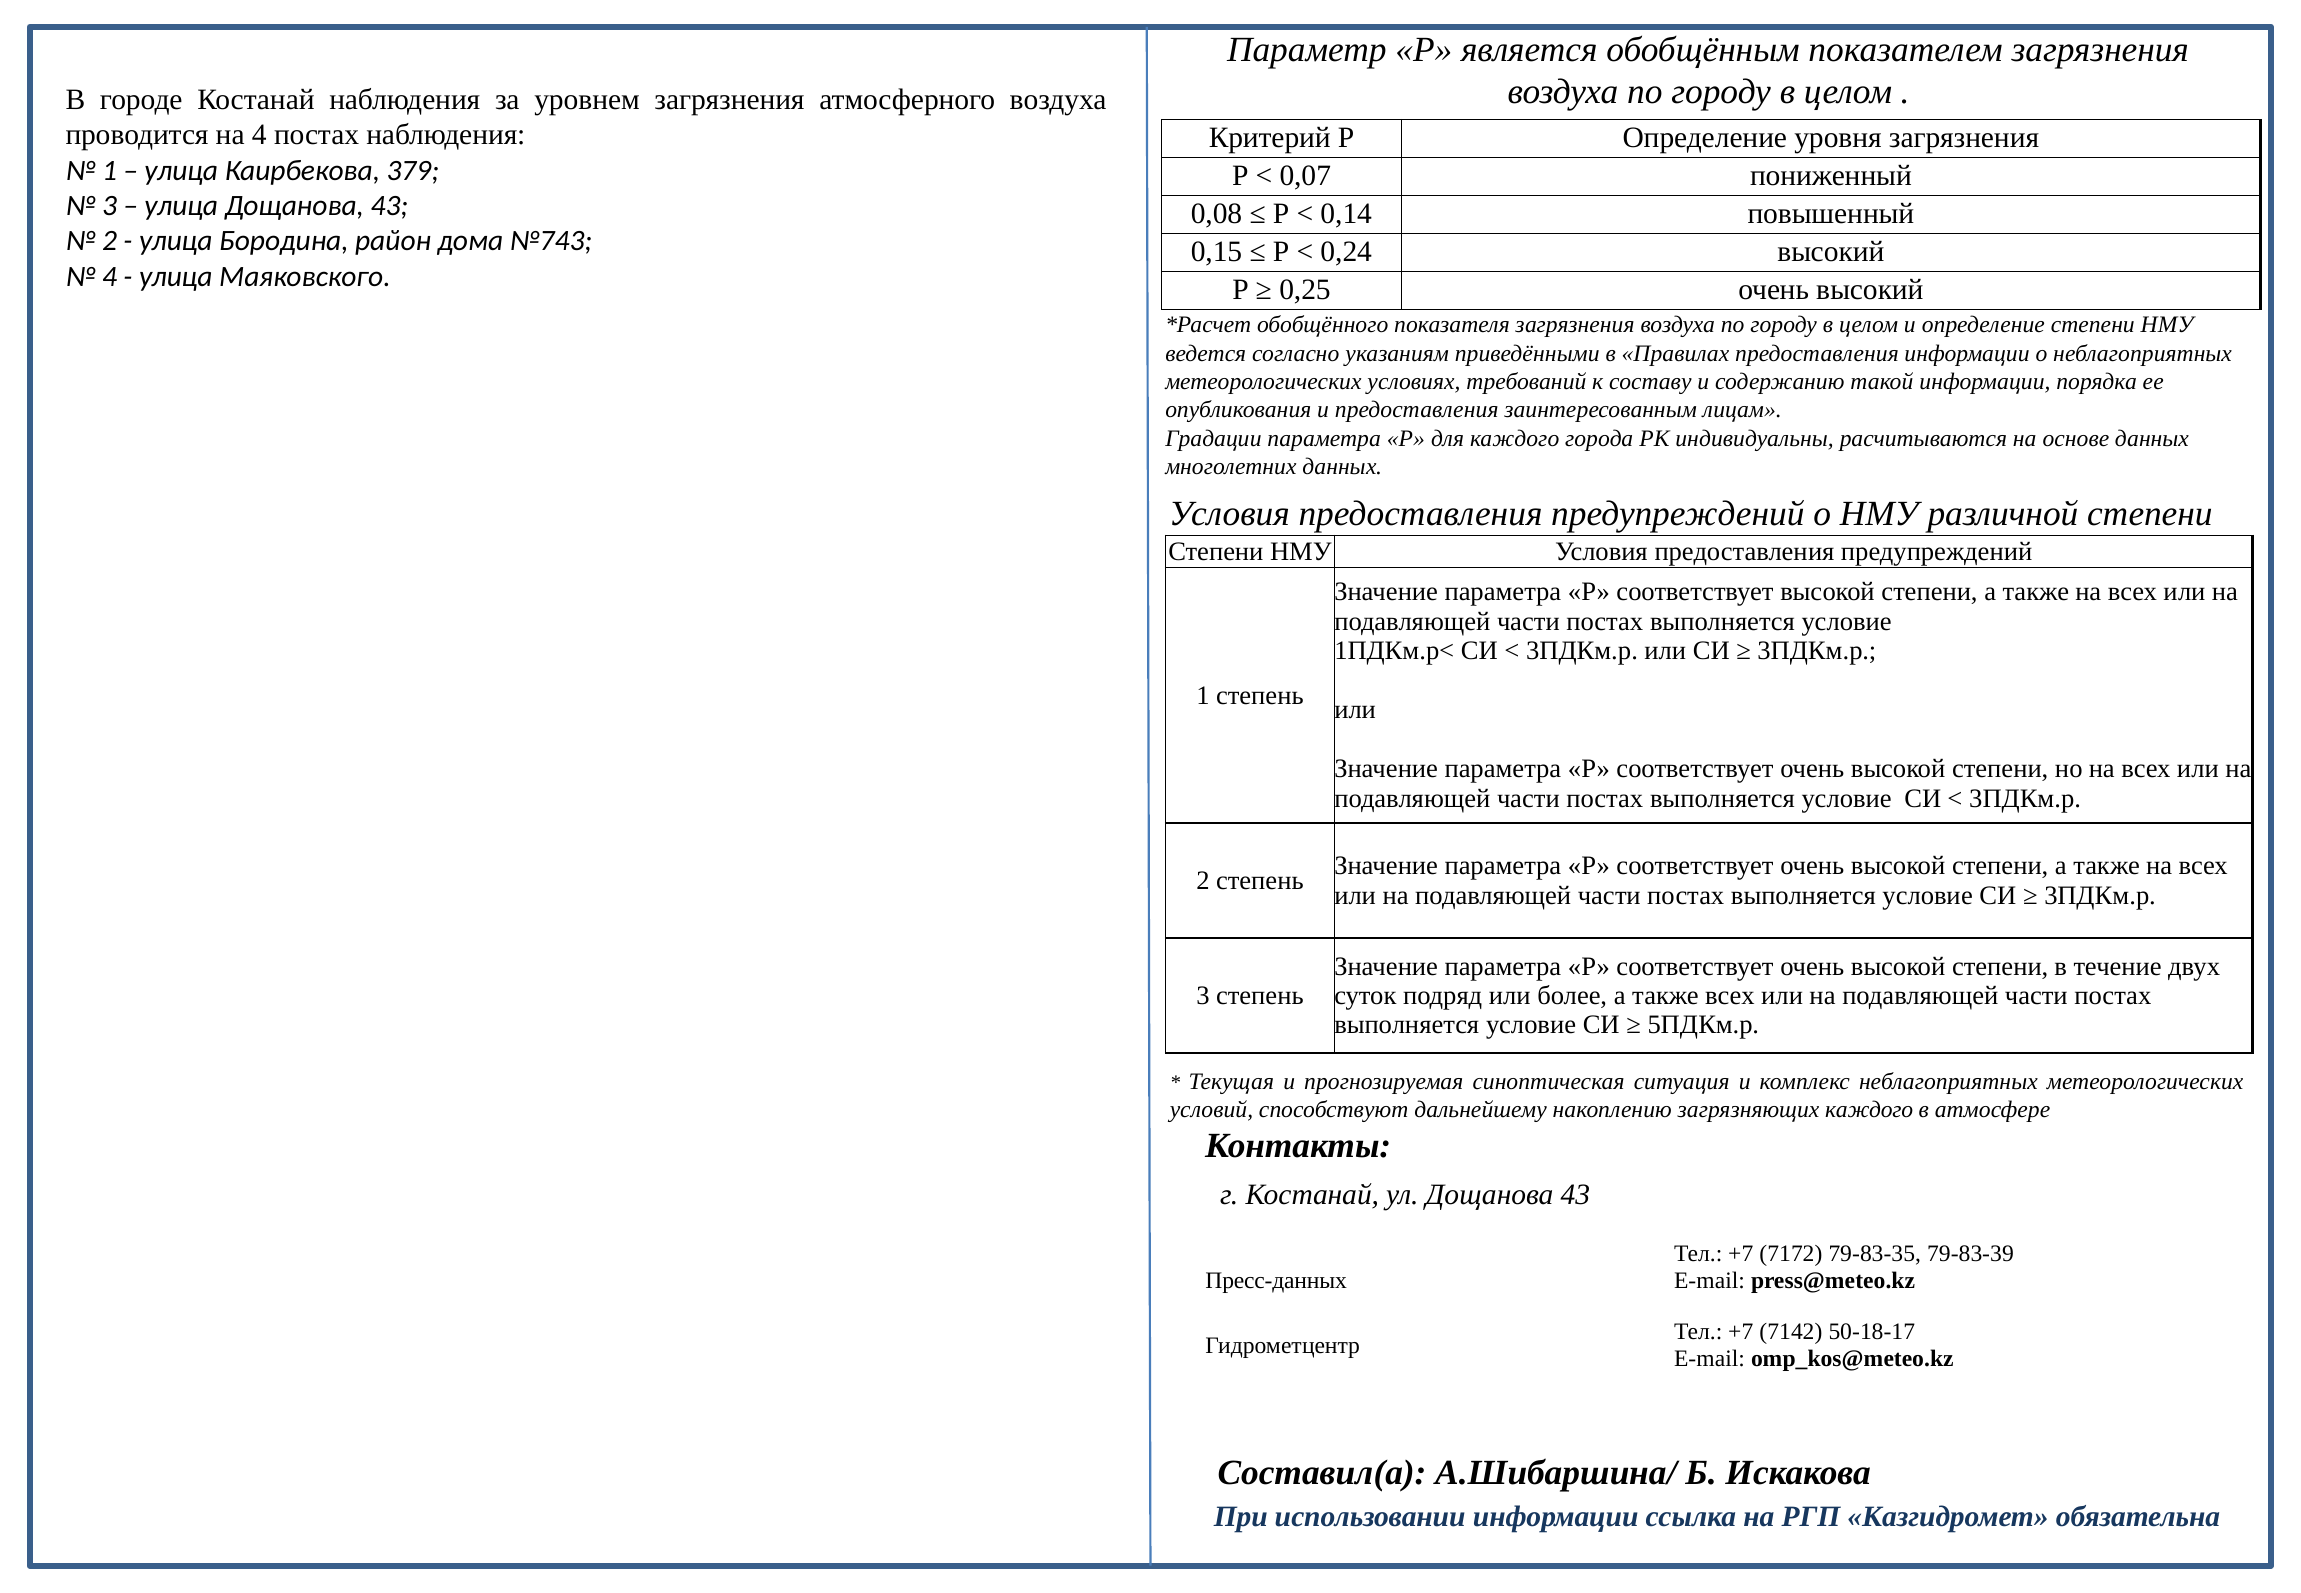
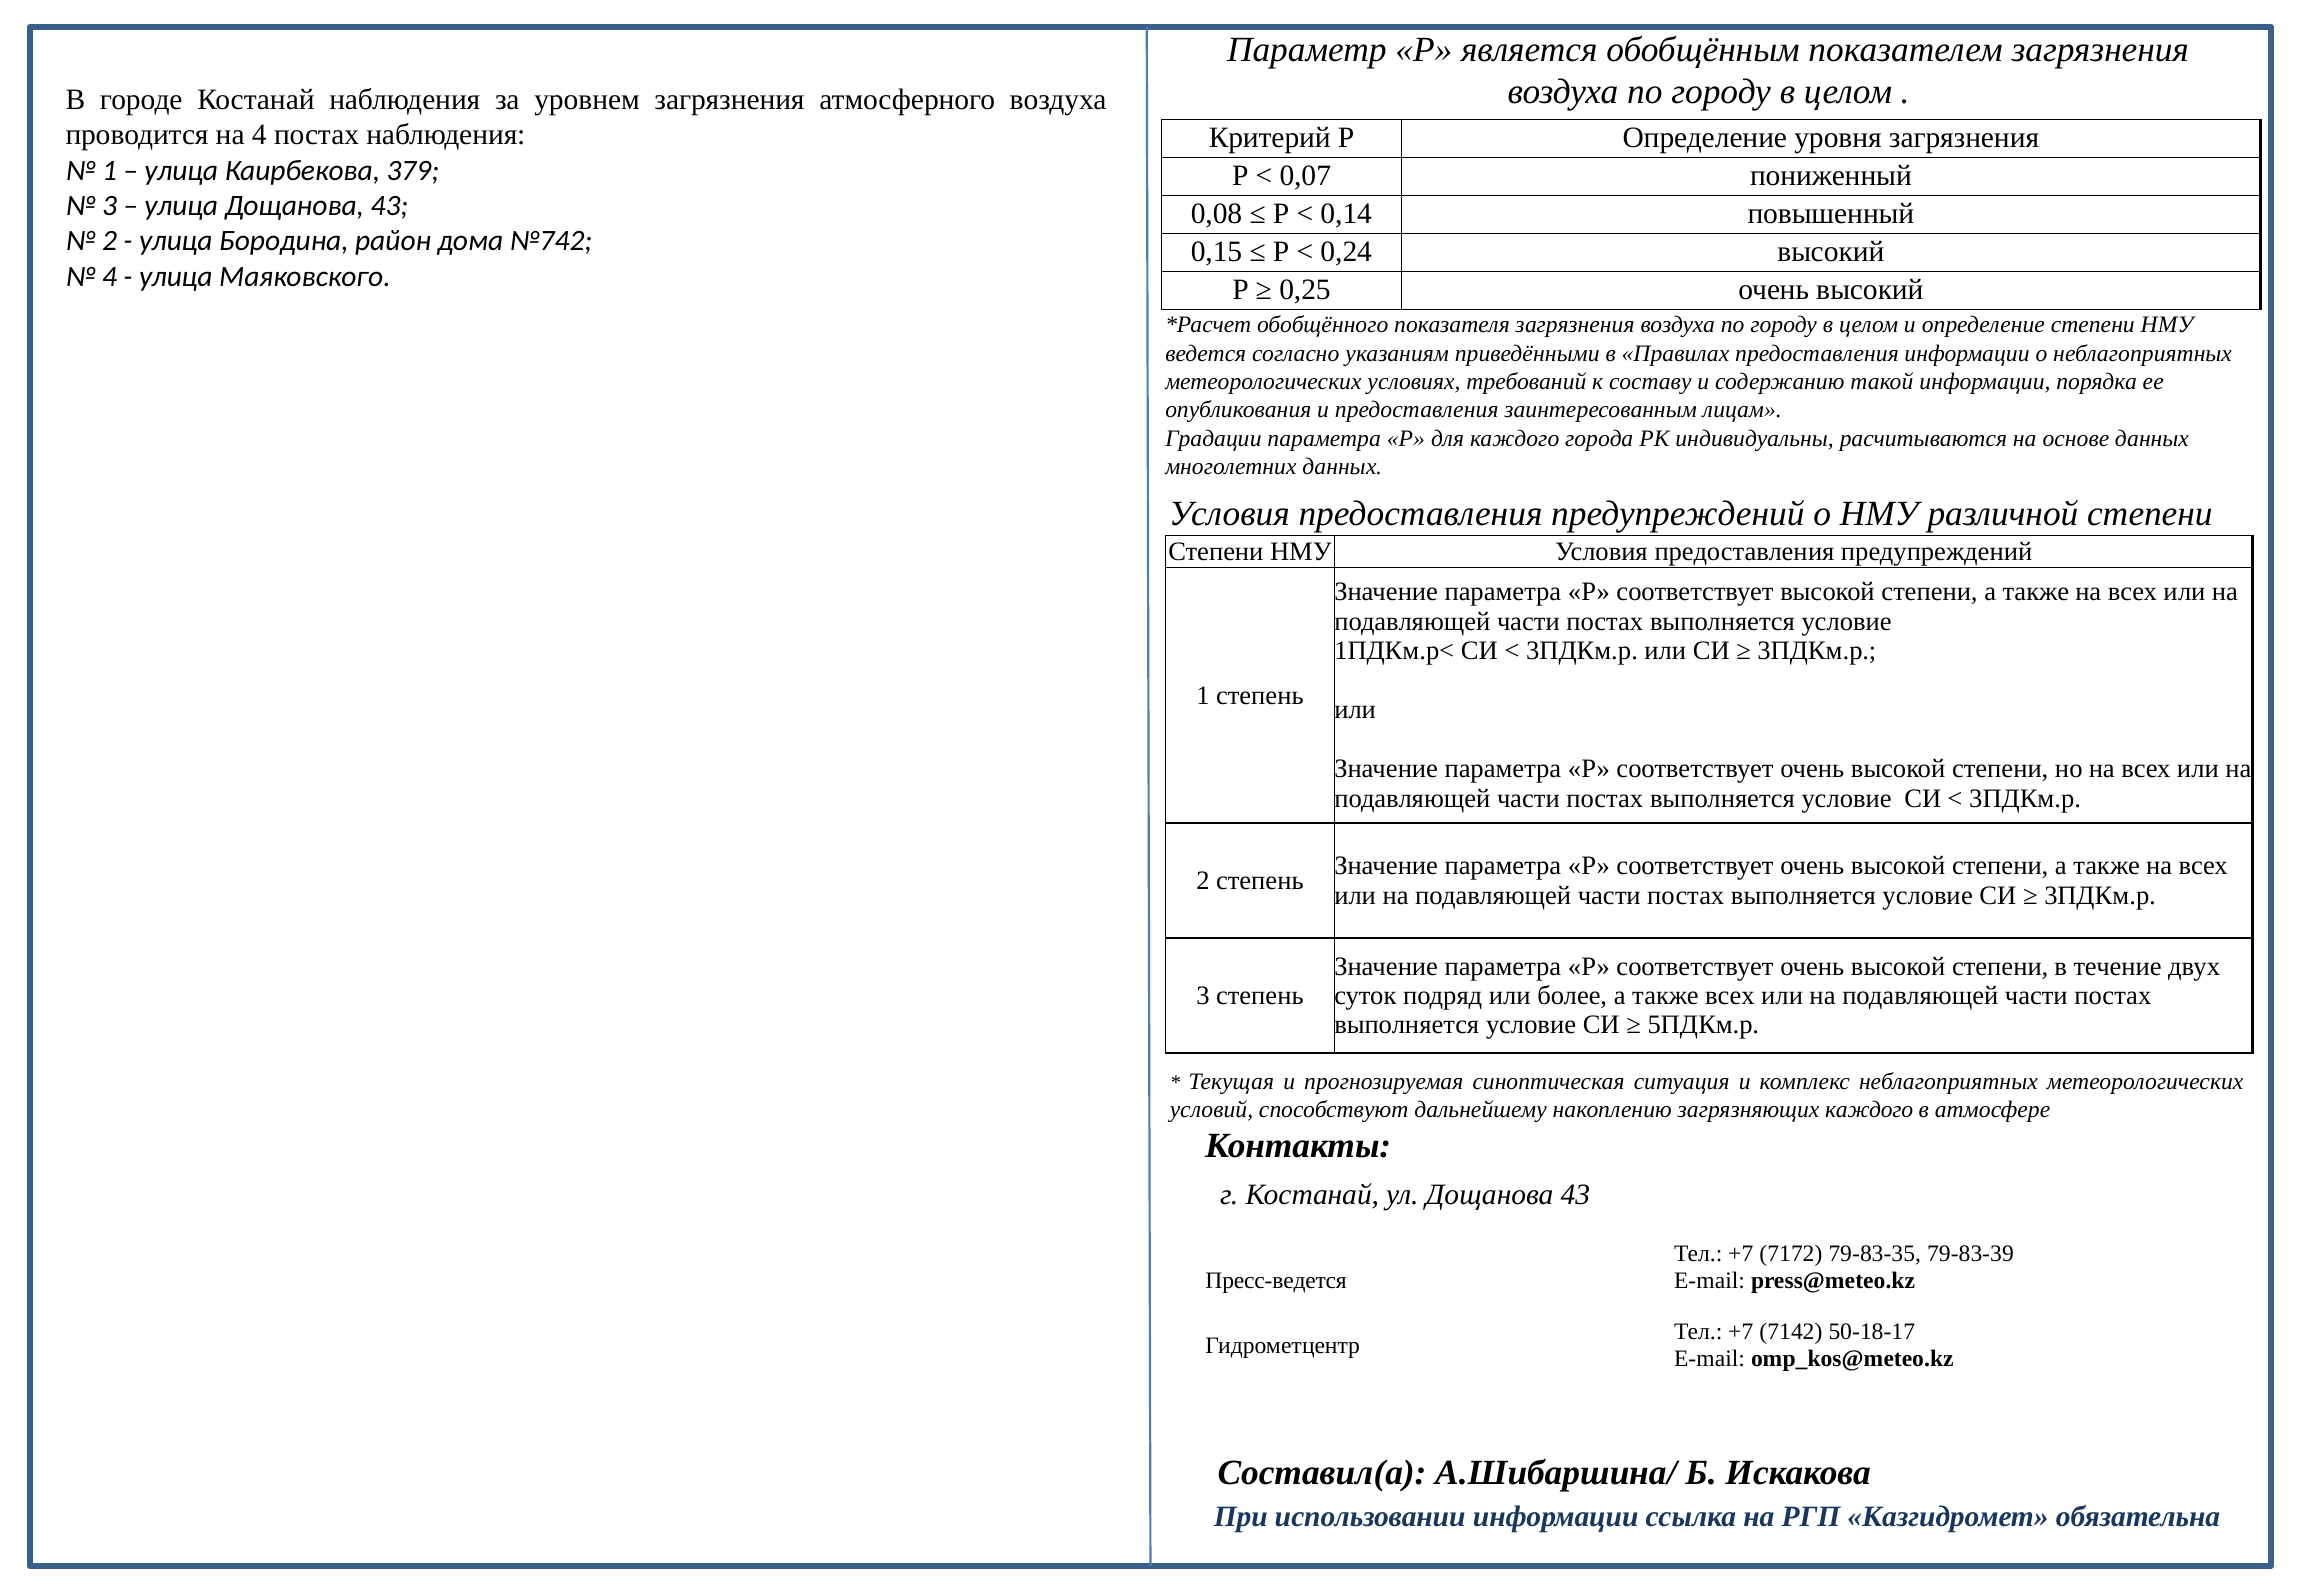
№743: №743 -> №742
Пресс-данных: Пресс-данных -> Пресс-ведется
